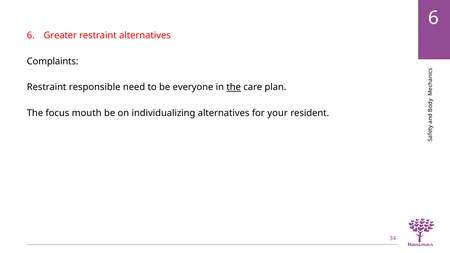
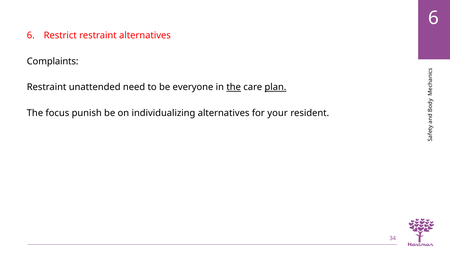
Greater: Greater -> Restrict
responsible: responsible -> unattended
plan underline: none -> present
mouth: mouth -> punish
